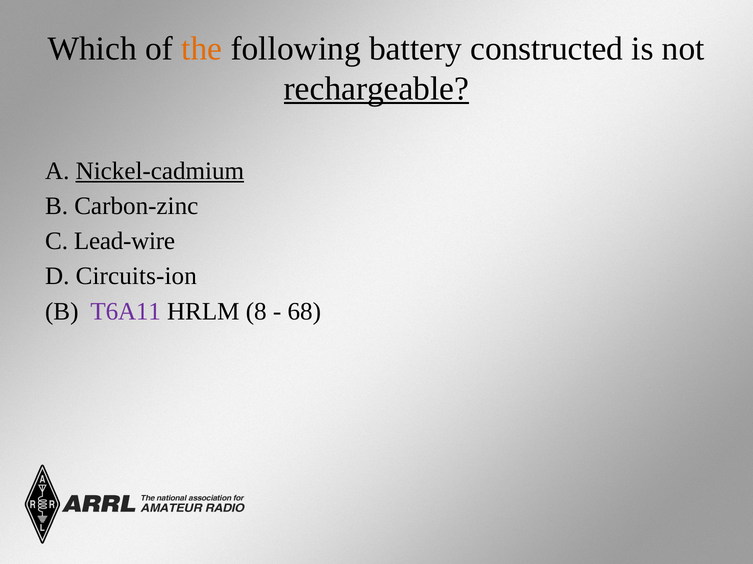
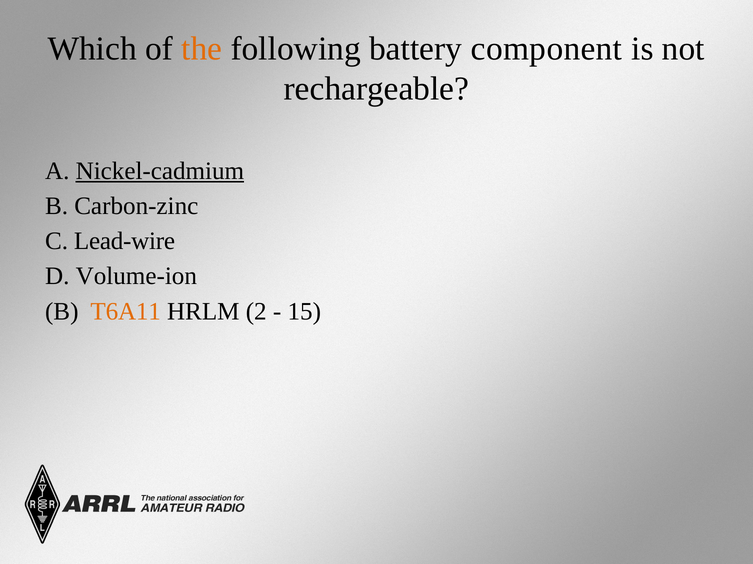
constructed: constructed -> component
rechargeable underline: present -> none
Circuits-ion: Circuits-ion -> Volume-ion
T6A11 colour: purple -> orange
8: 8 -> 2
68: 68 -> 15
